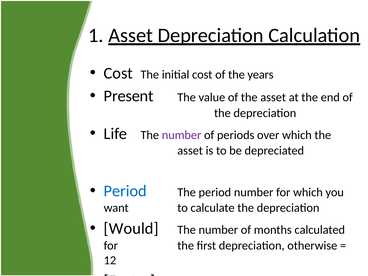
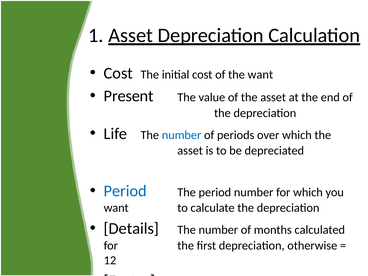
the years: years -> want
number at (182, 135) colour: purple -> blue
Would: Would -> Details
